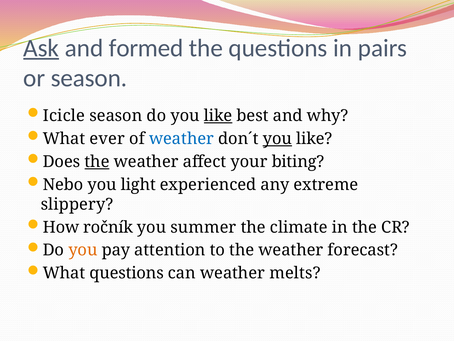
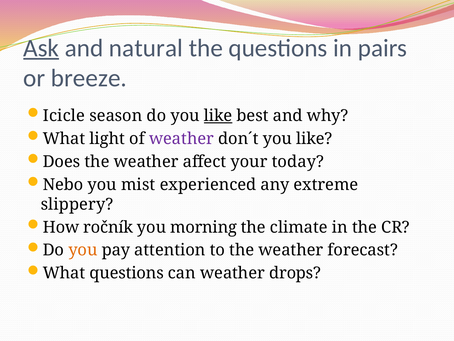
formed: formed -> natural
or season: season -> breeze
ever: ever -> light
weather at (182, 138) colour: blue -> purple
you at (277, 138) underline: present -> none
the at (97, 161) underline: present -> none
biting: biting -> today
light: light -> mist
summer: summer -> morning
melts: melts -> drops
